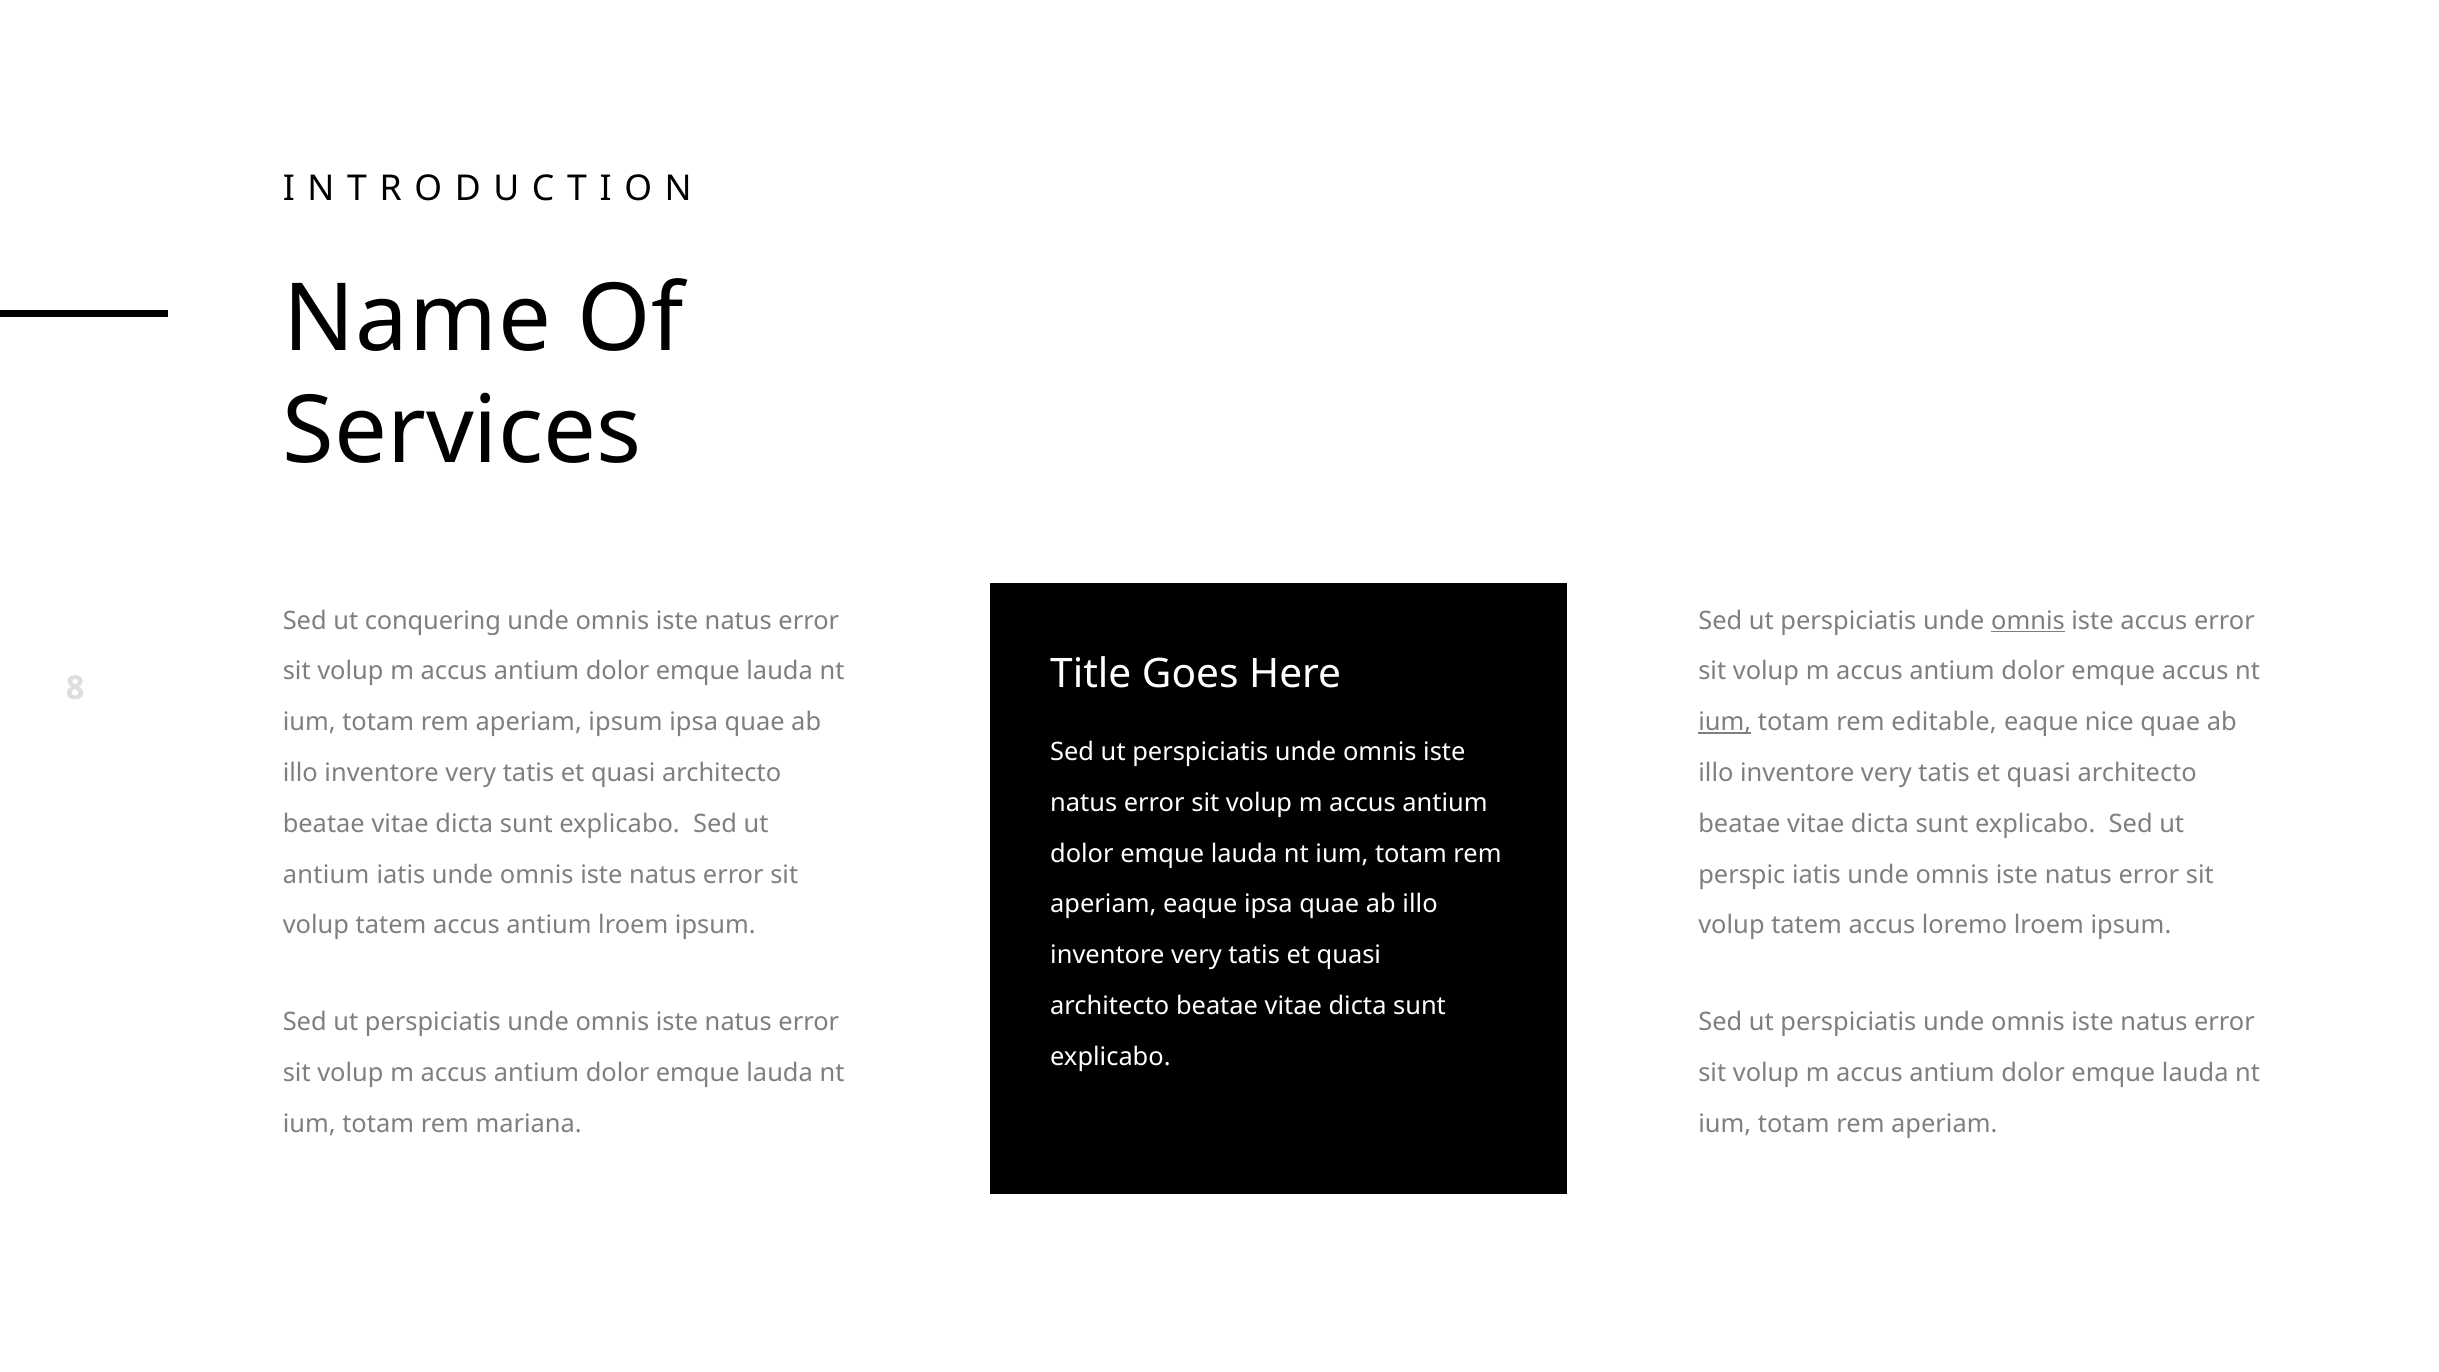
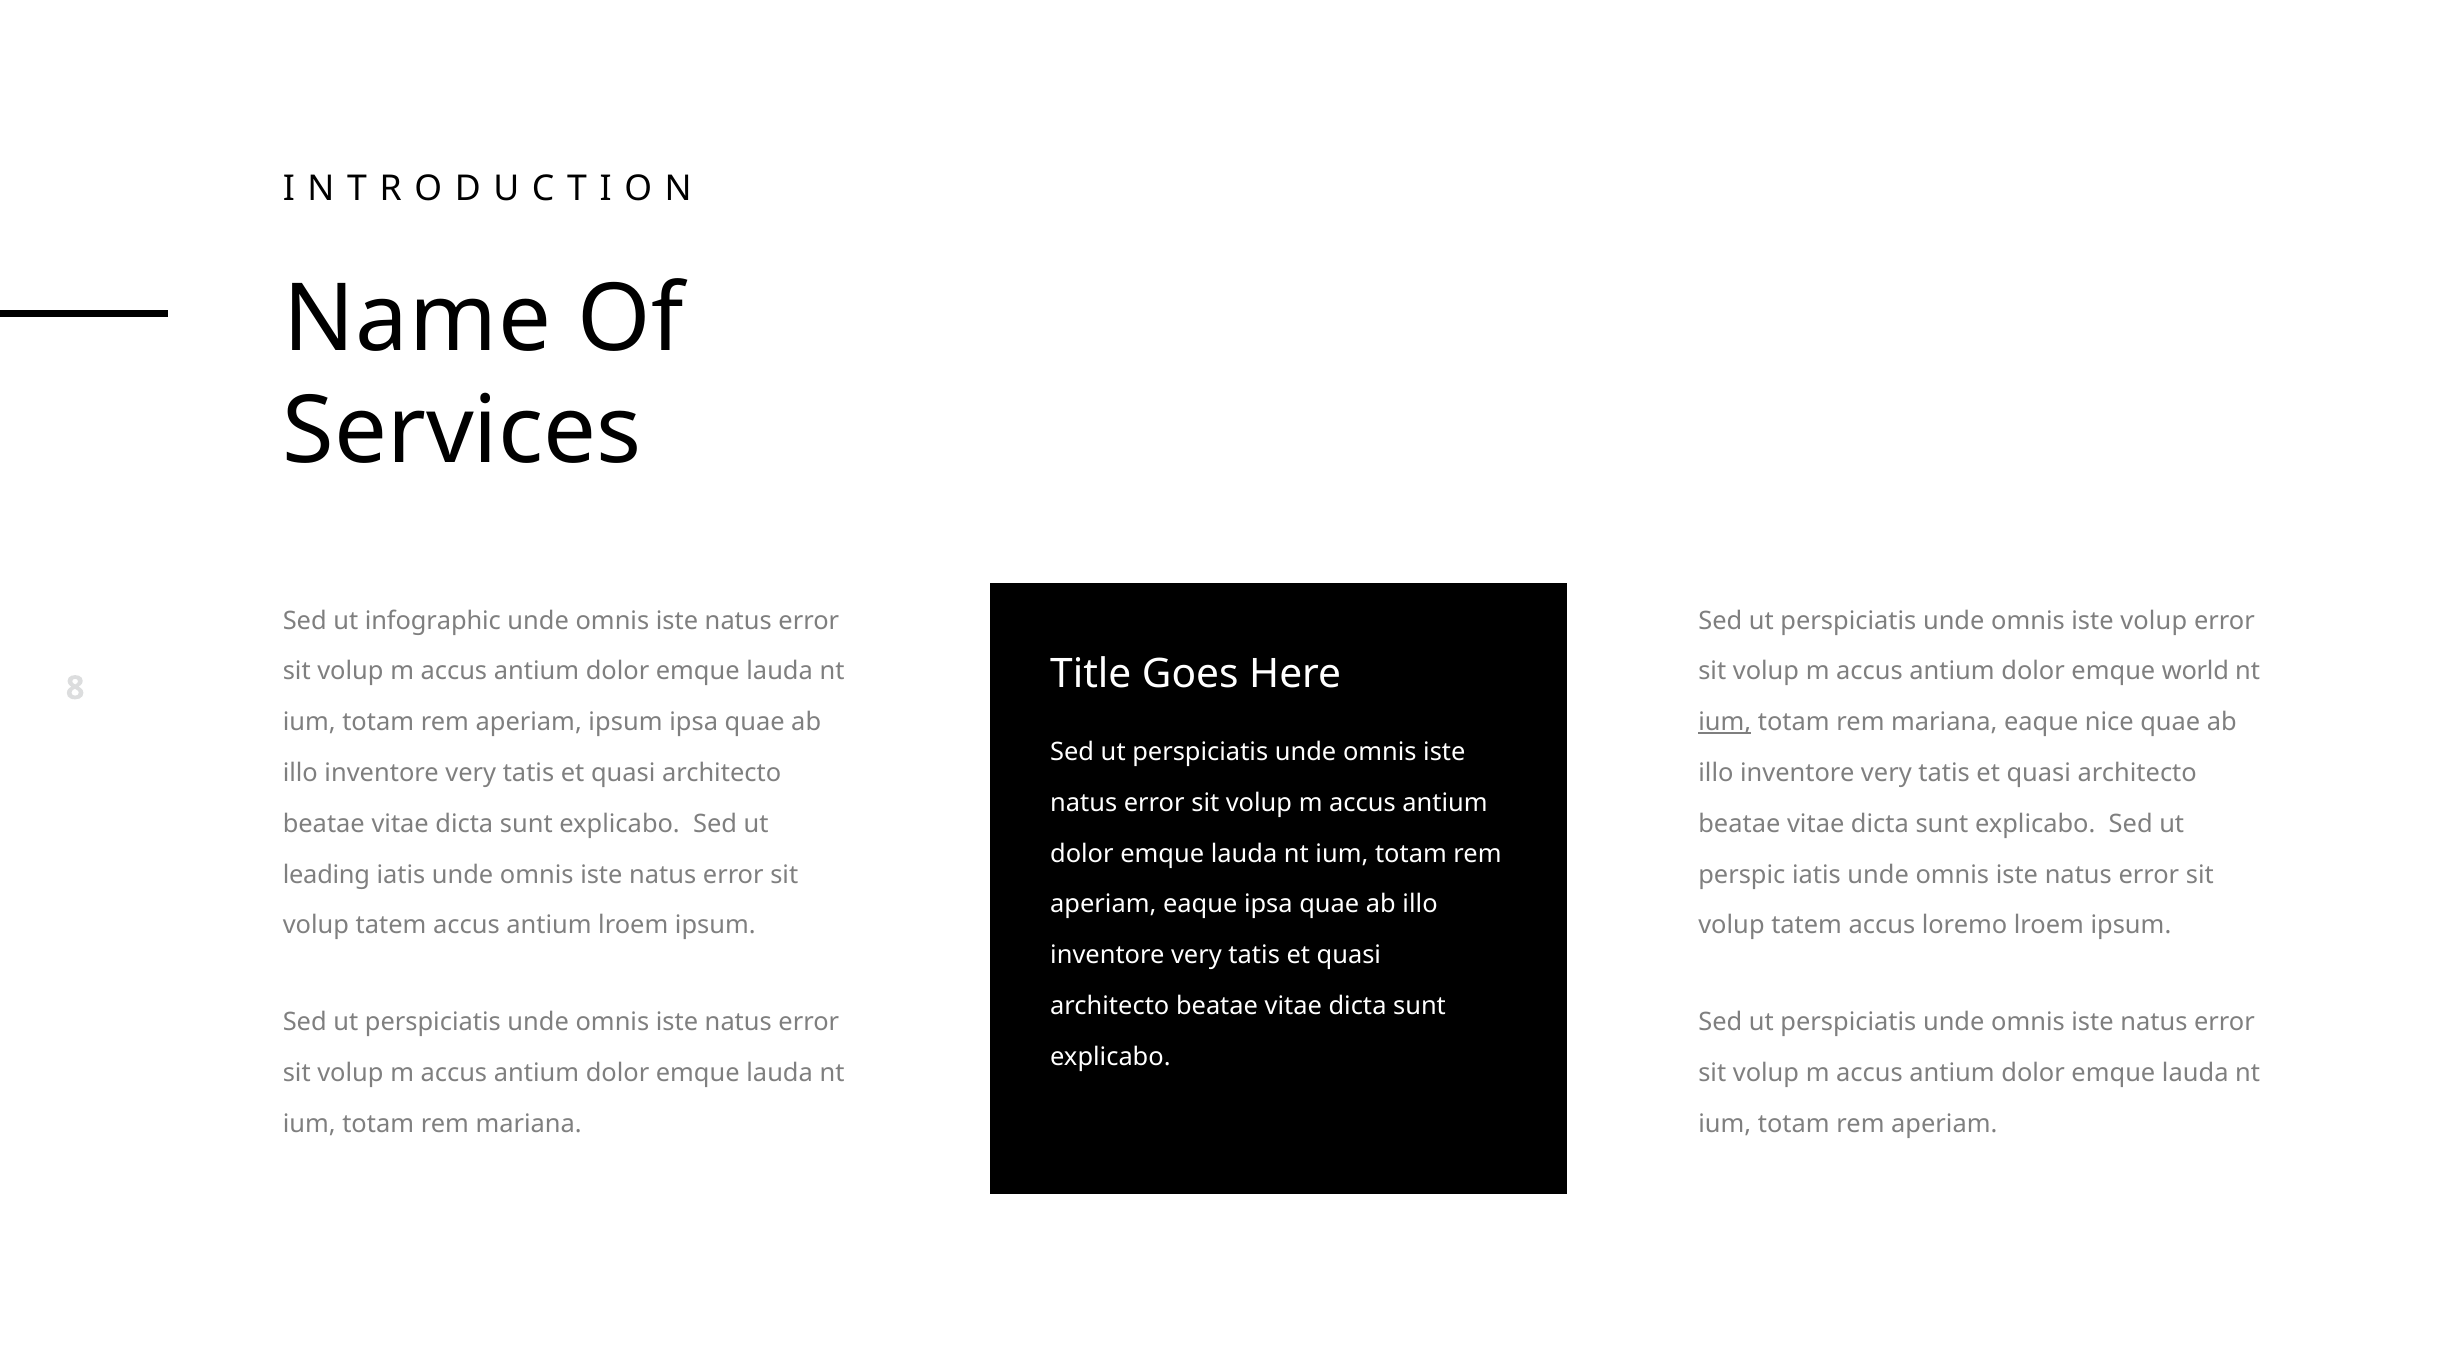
conquering: conquering -> infographic
omnis at (2028, 621) underline: present -> none
iste accus: accus -> volup
emque accus: accus -> world
editable at (1944, 722): editable -> mariana
antium at (326, 875): antium -> leading
